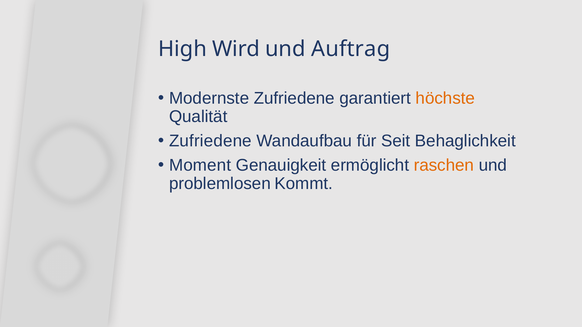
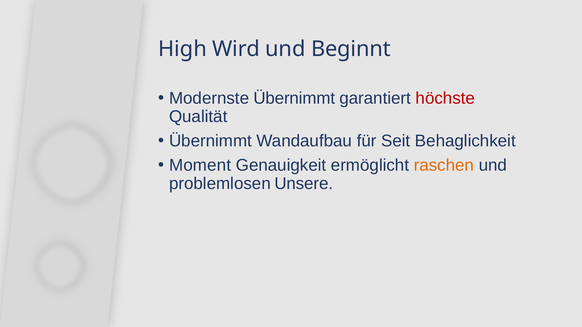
Auftrag: Auftrag -> Beginnt
Modernste Zufriedene: Zufriedene -> Übernimmt
höchste colour: orange -> red
Zufriedene at (210, 141): Zufriedene -> Übernimmt
Kommt: Kommt -> Unsere
